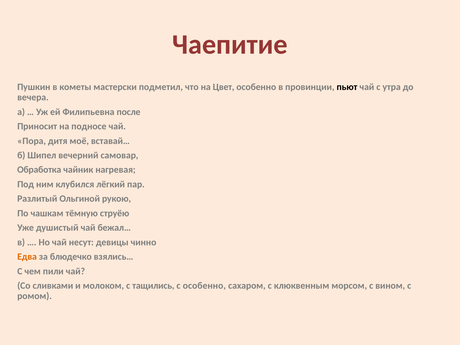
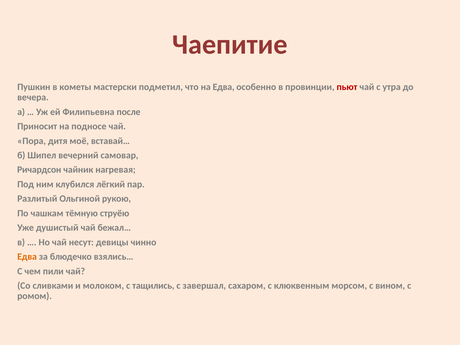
на Цвет: Цвет -> Едва
пьют colour: black -> red
Обработка: Обработка -> Ричардсон
с особенно: особенно -> завершал
